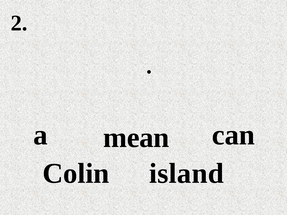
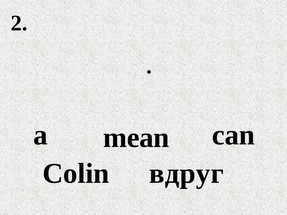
island: island -> вдруг
